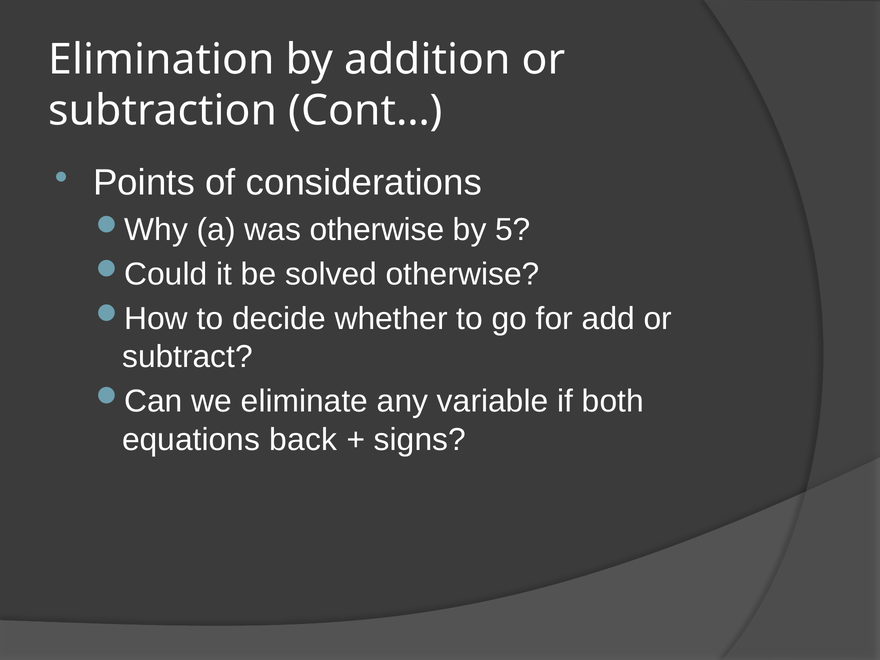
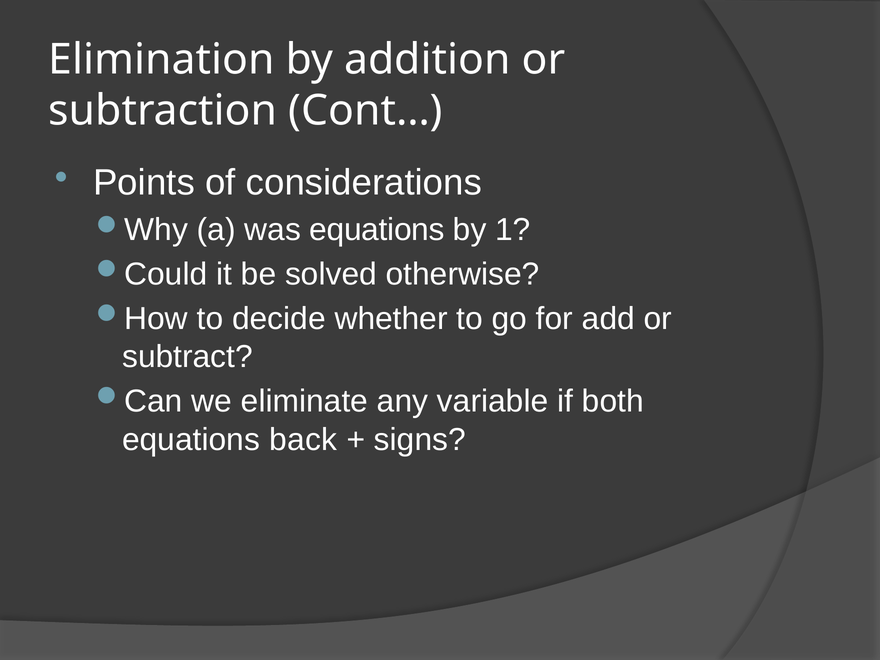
was otherwise: otherwise -> equations
5: 5 -> 1
